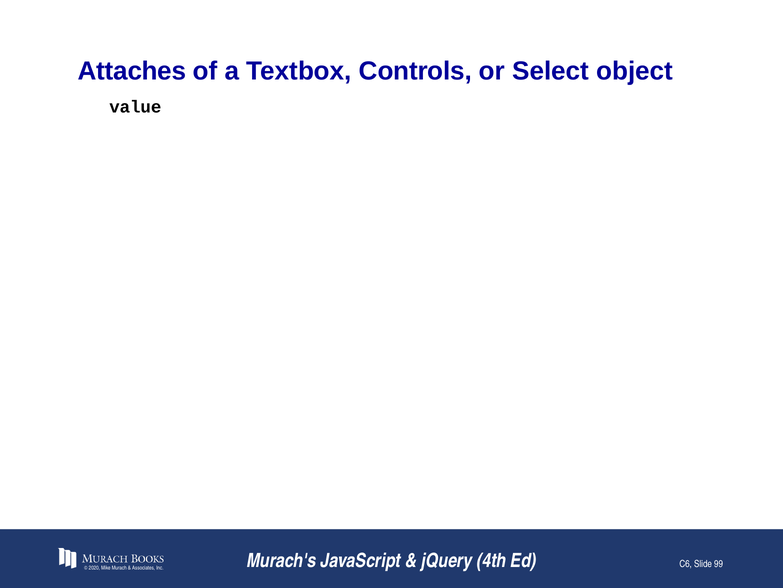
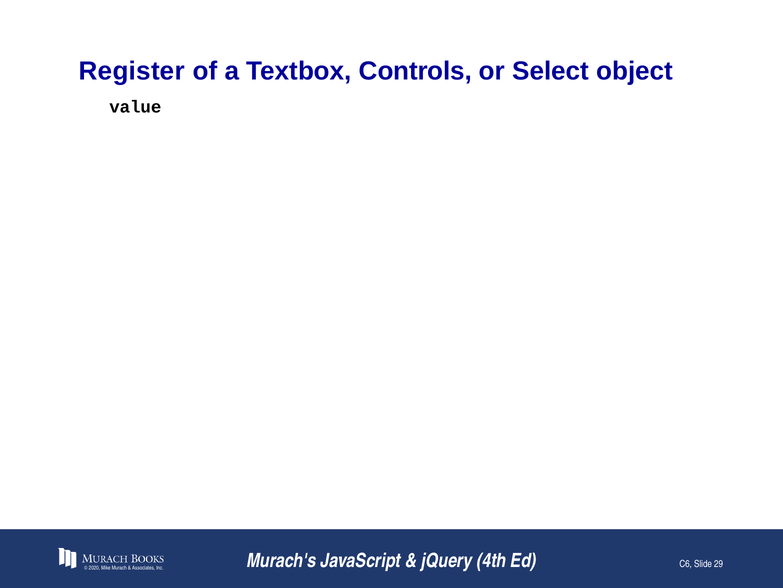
Attaches: Attaches -> Register
99: 99 -> 29
